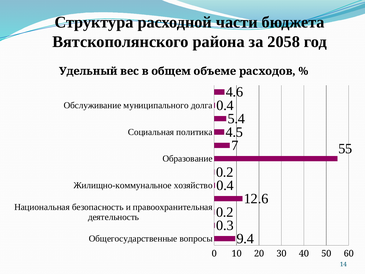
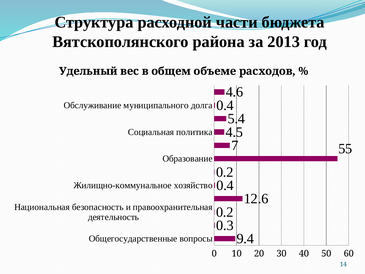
2058: 2058 -> 2013
